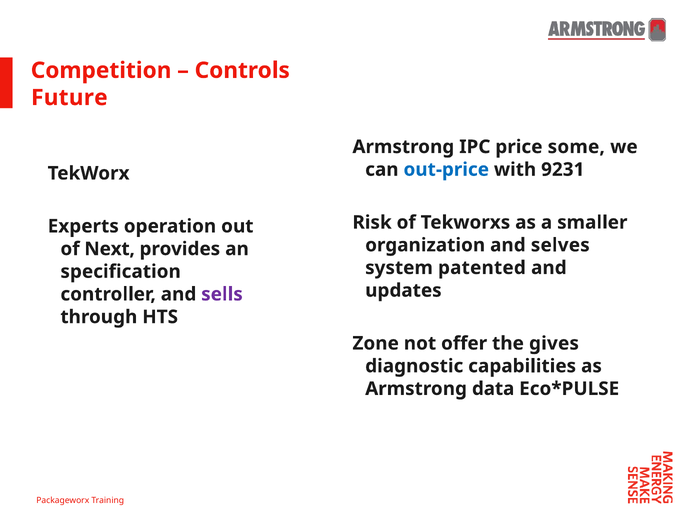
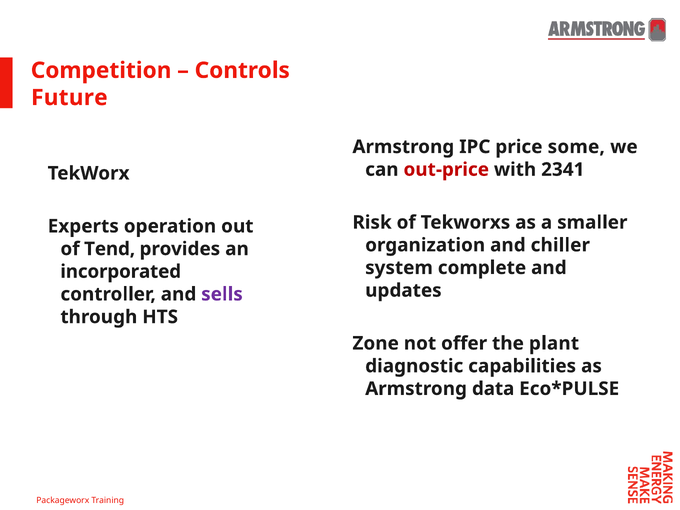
out-price colour: blue -> red
9231: 9231 -> 2341
selves: selves -> chiller
Next: Next -> Tend
patented: patented -> complete
specification: specification -> incorporated
gives: gives -> plant
